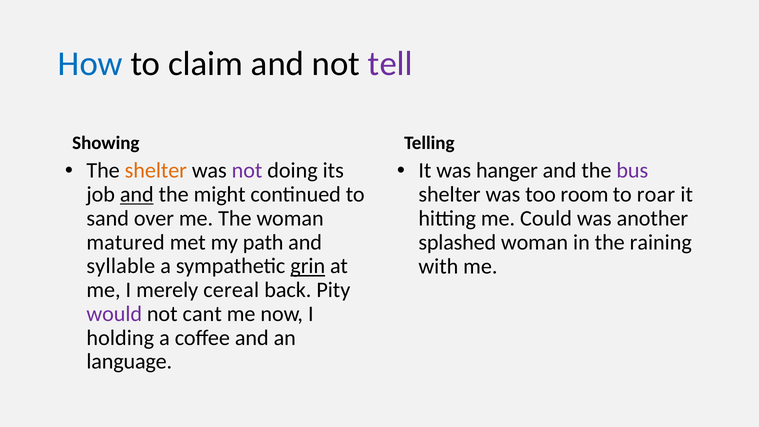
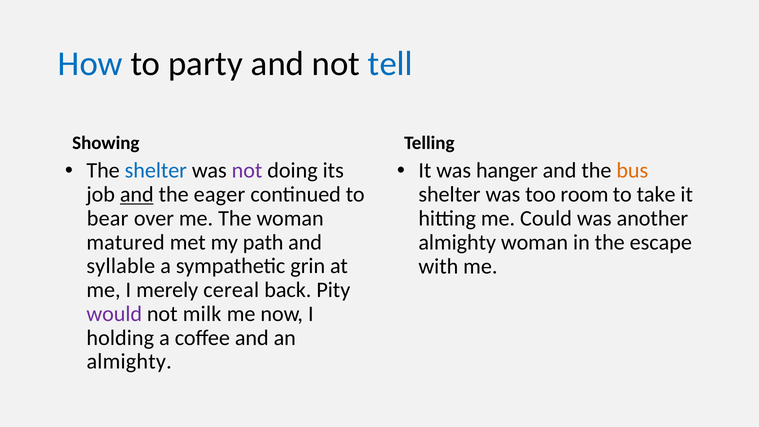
claim: claim -> party
tell colour: purple -> blue
shelter at (156, 171) colour: orange -> blue
bus colour: purple -> orange
might: might -> eager
roar: roar -> take
sand: sand -> bear
splashed at (457, 242): splashed -> almighty
raining: raining -> escape
grin underline: present -> none
cant: cant -> milk
language at (129, 362): language -> almighty
